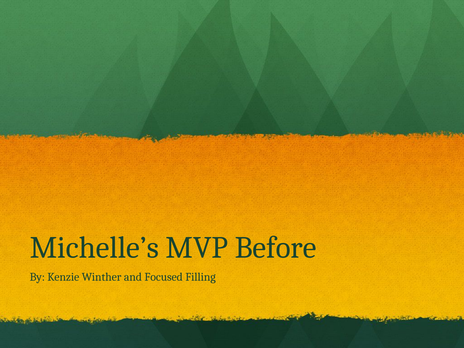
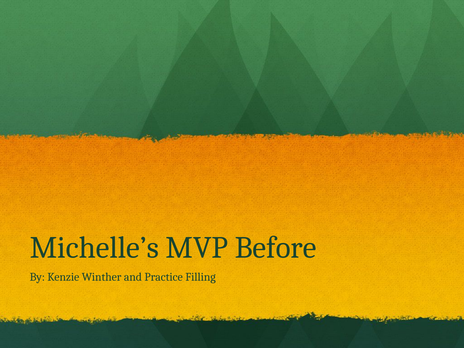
Focused: Focused -> Practice
